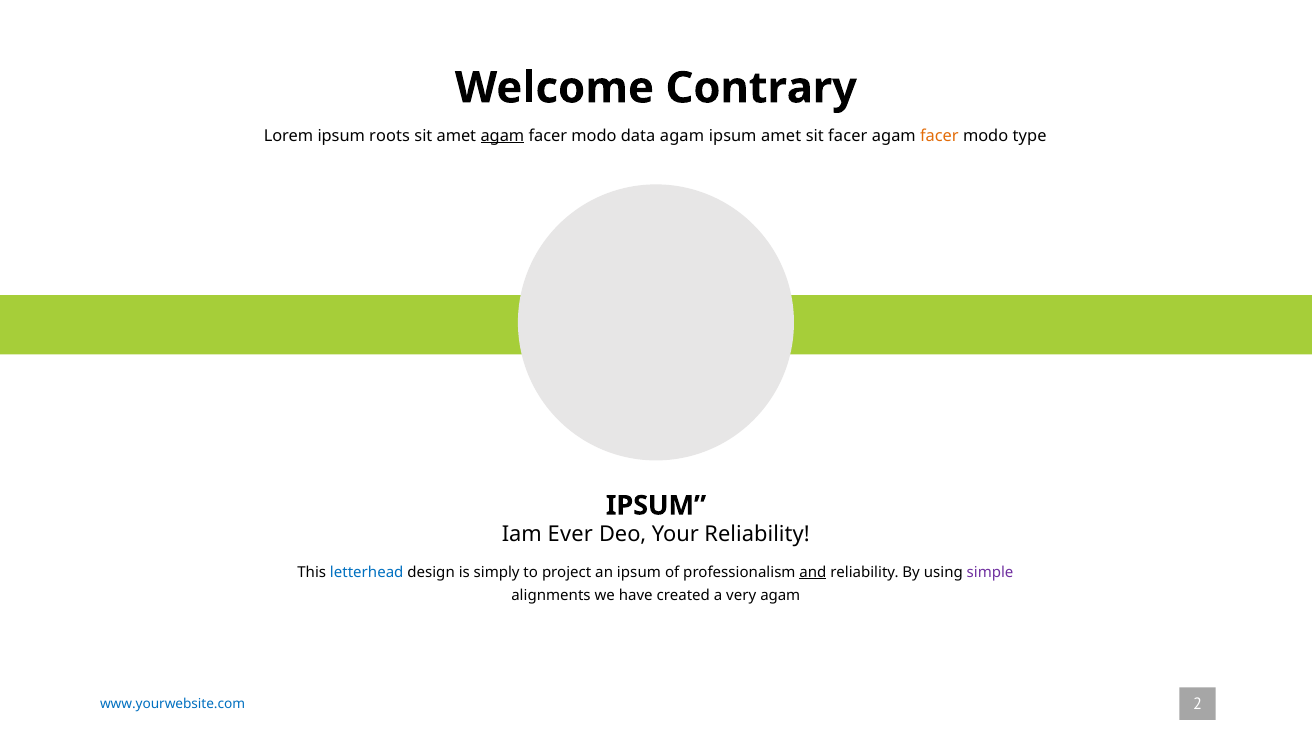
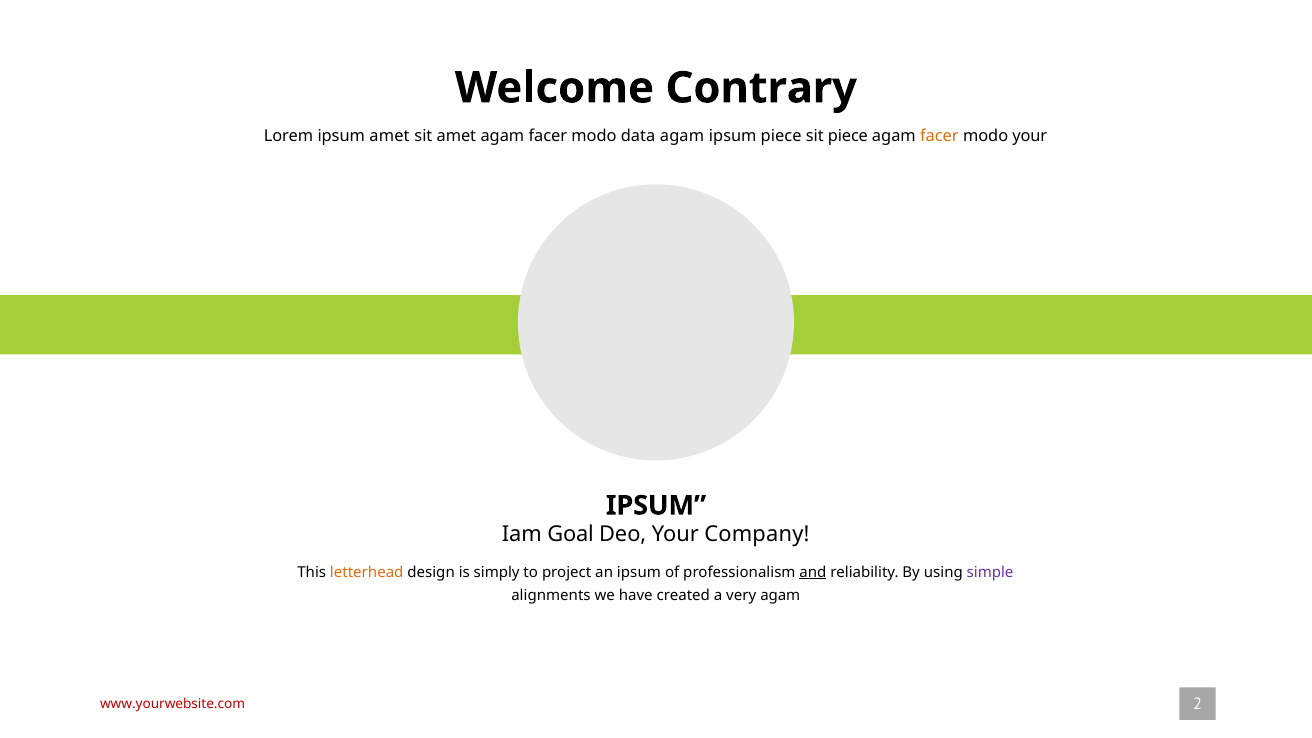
ipsum roots: roots -> amet
agam at (502, 136) underline: present -> none
ipsum amet: amet -> piece
sit facer: facer -> piece
modo type: type -> your
Ever: Ever -> Goal
Your Reliability: Reliability -> Company
letterhead colour: blue -> orange
www.yourwebsite.com colour: blue -> red
